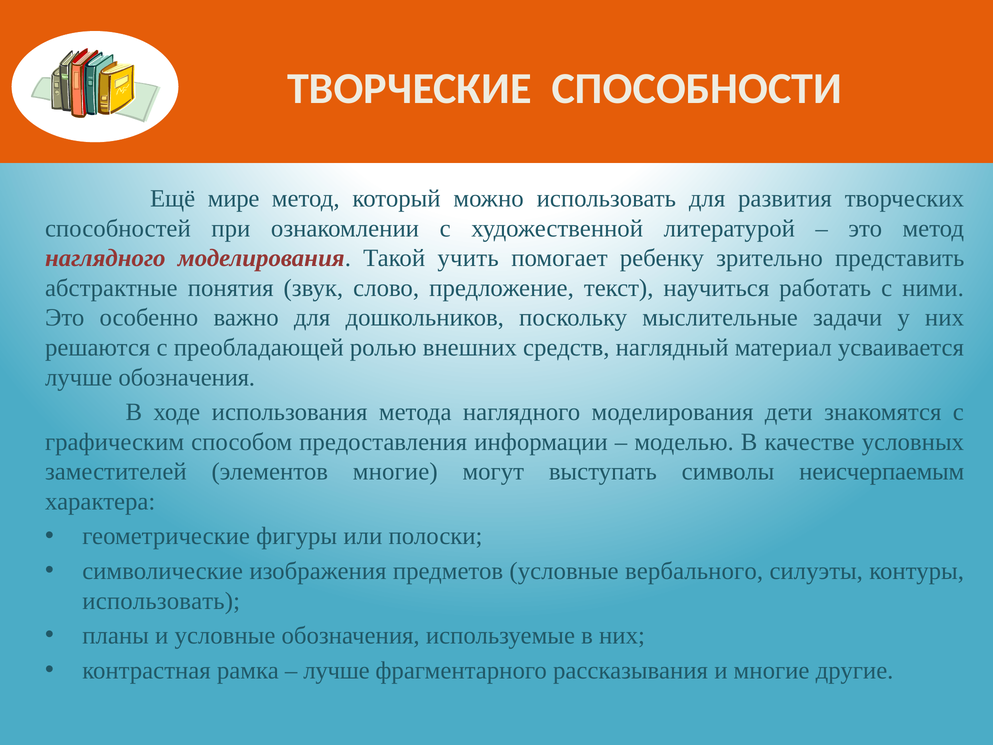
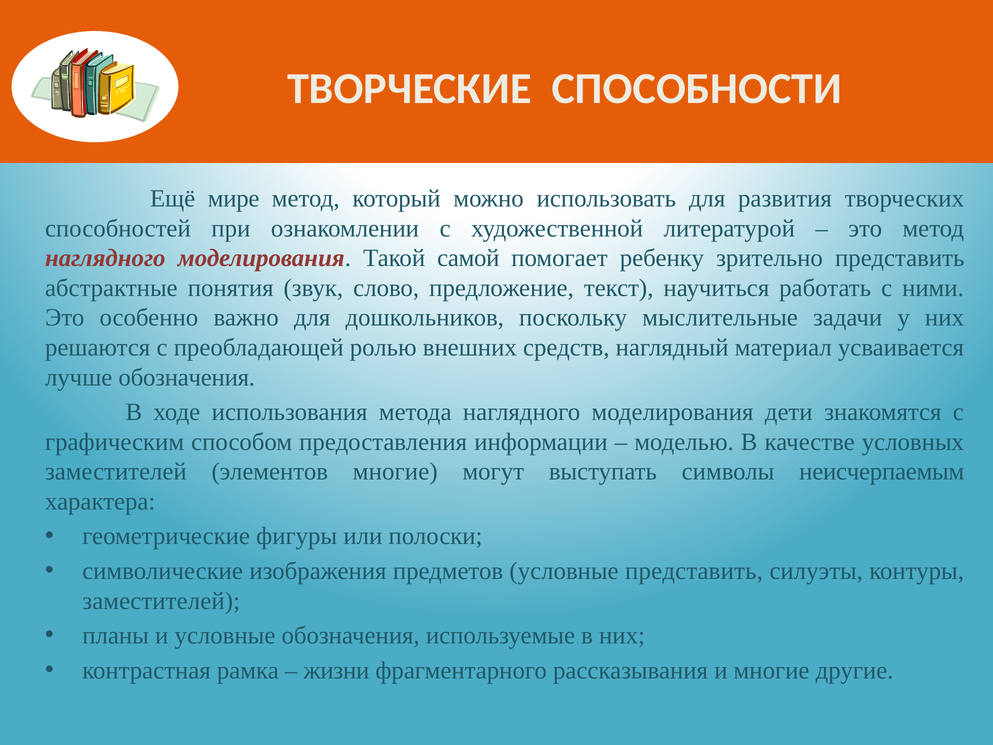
учить: учить -> самой
условные вербального: вербального -> представить
использовать at (161, 601): использовать -> заместителей
лучше at (336, 670): лучше -> жизни
